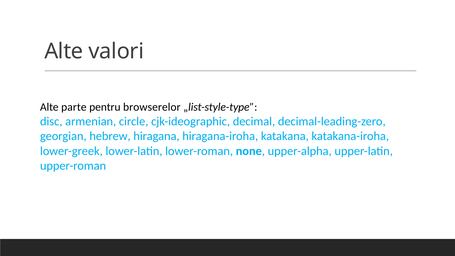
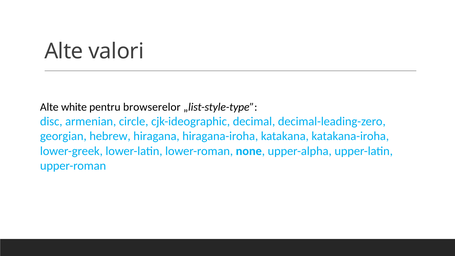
parte: parte -> white
